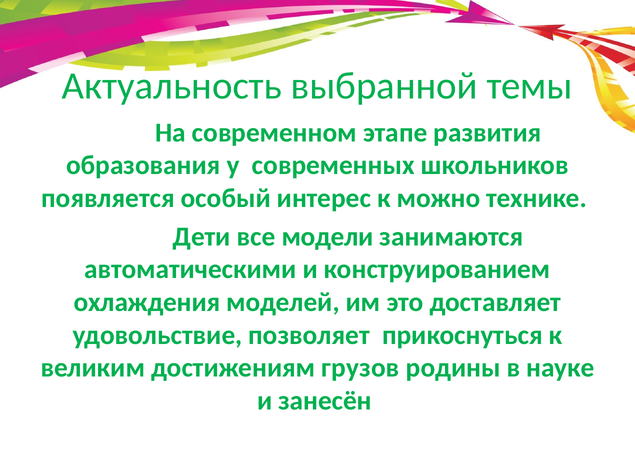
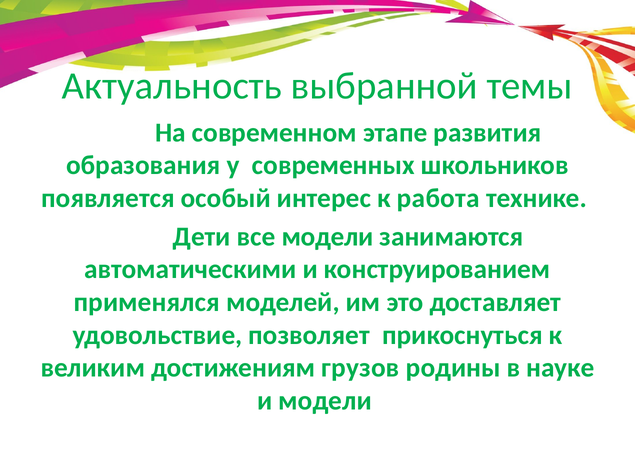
можно: можно -> работа
охлаждения: охлаждения -> применялся
и занесён: занесён -> модели
